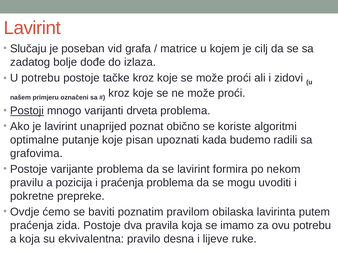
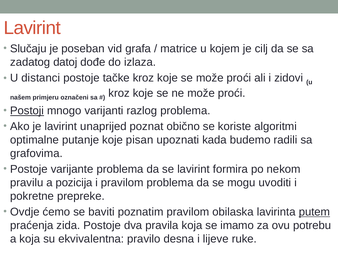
bolje: bolje -> datoj
U potrebu: potrebu -> distanci
drveta: drveta -> razlog
i praćenja: praćenja -> pravilom
putem underline: none -> present
